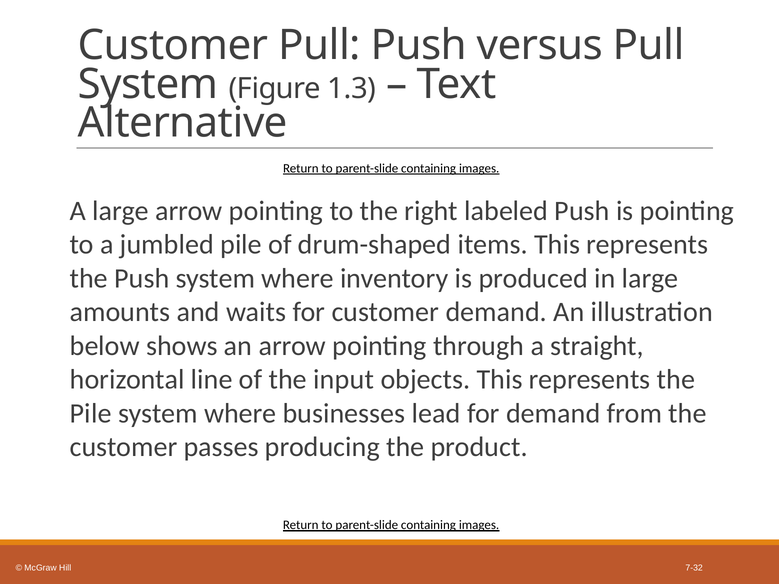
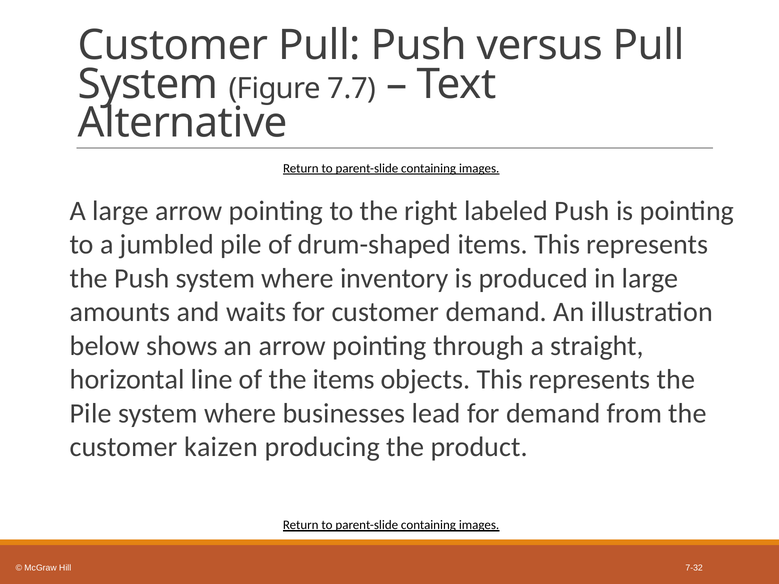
1.3: 1.3 -> 7.7
the input: input -> items
passes: passes -> kaizen
